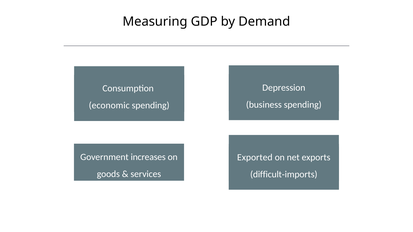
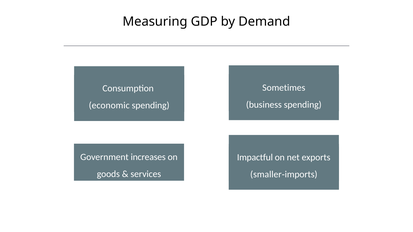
Depression: Depression -> Sometimes
Exported: Exported -> Impactful
difficult: difficult -> smaller
